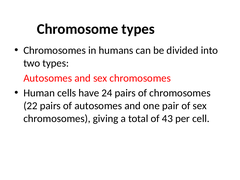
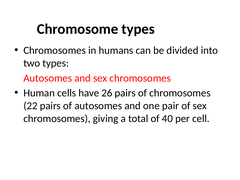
24: 24 -> 26
43: 43 -> 40
